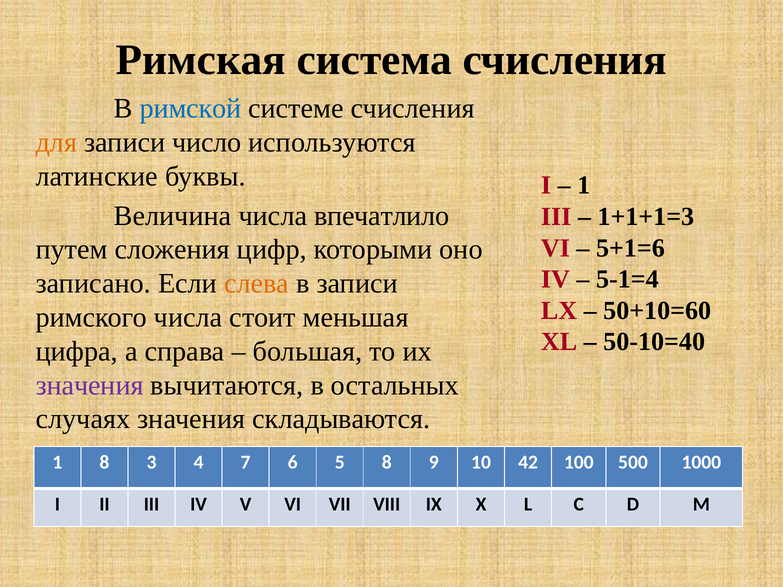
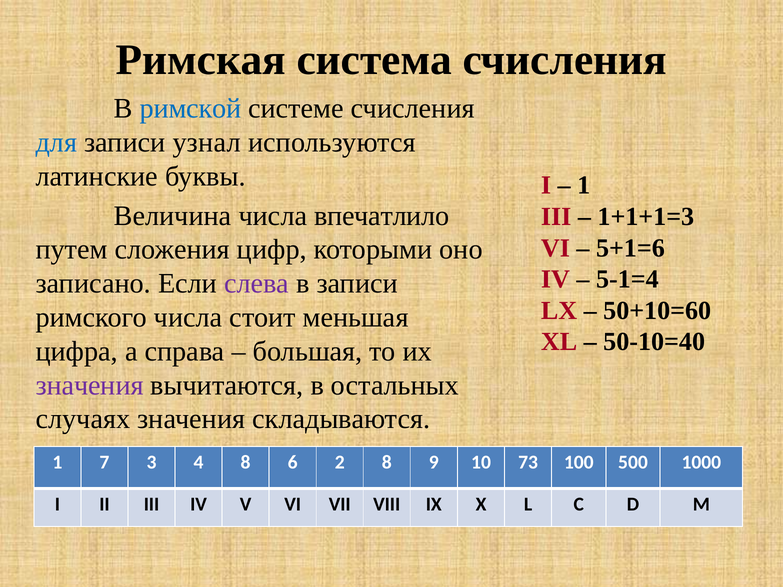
для colour: orange -> blue
число: число -> узнал
слева colour: orange -> purple
1 8: 8 -> 7
4 7: 7 -> 8
5: 5 -> 2
42: 42 -> 73
